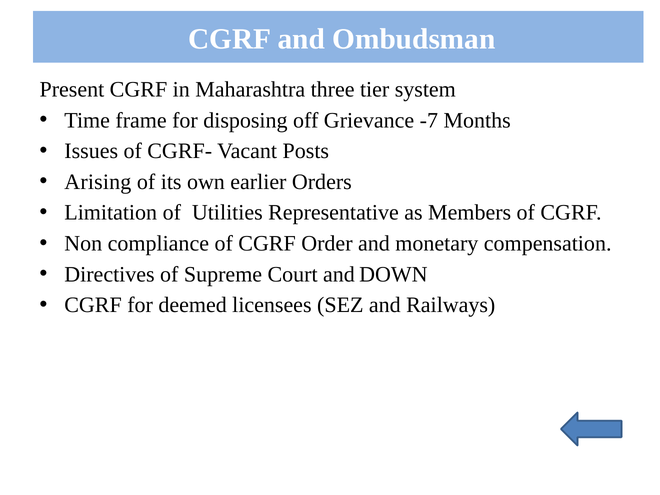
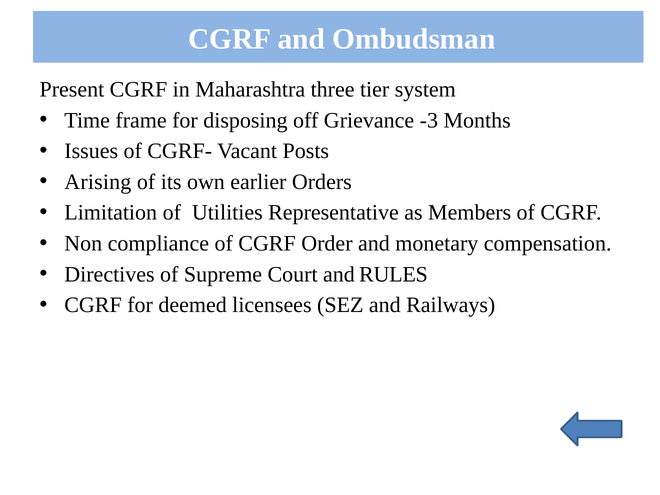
-7: -7 -> -3
DOWN: DOWN -> RULES
